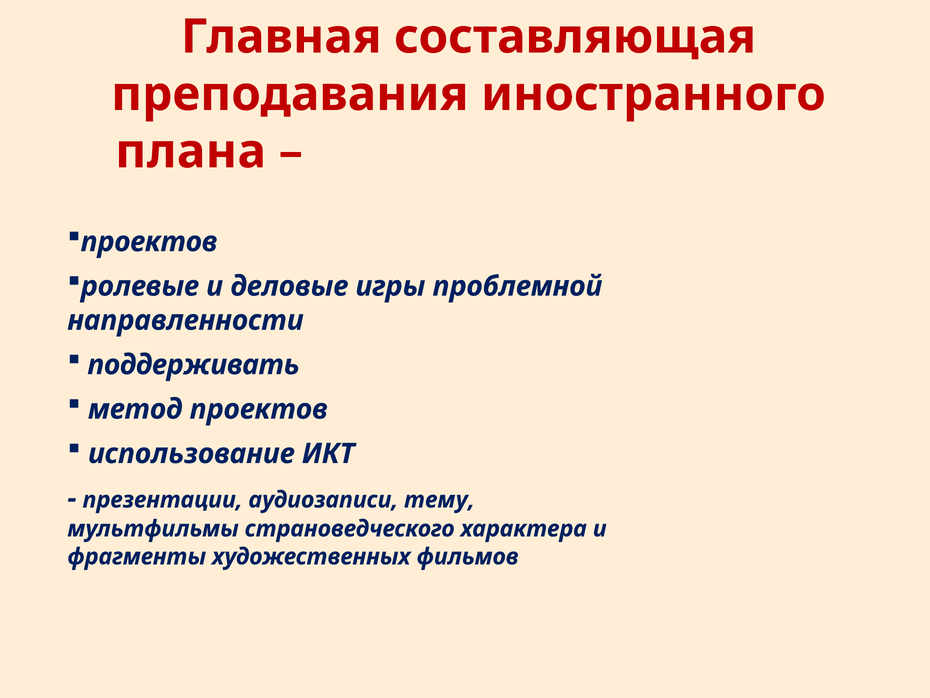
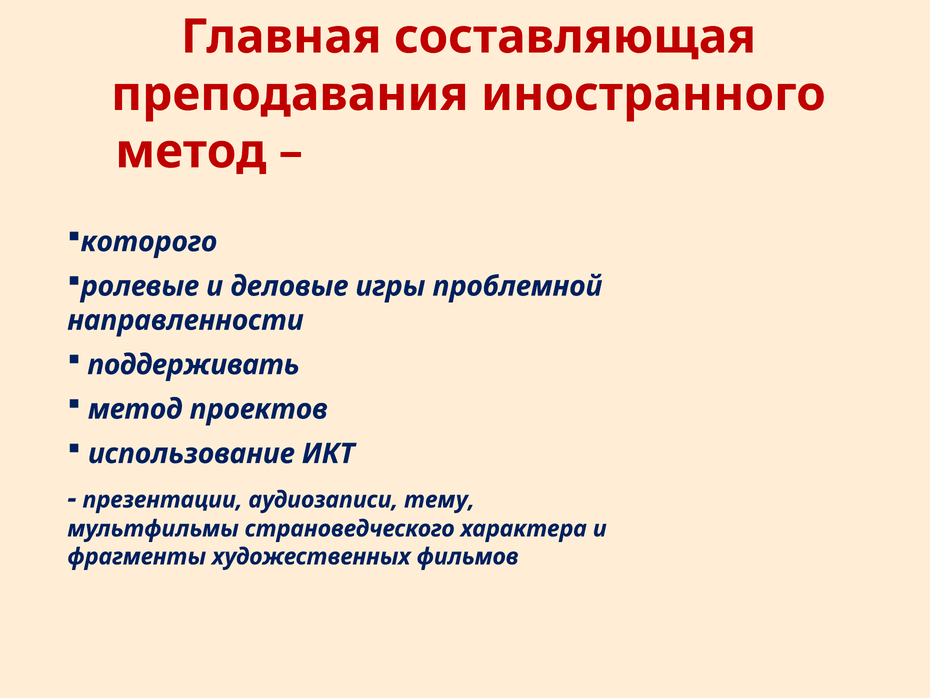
плана at (191, 151): плана -> метод
проектов at (149, 242): проектов -> которого
